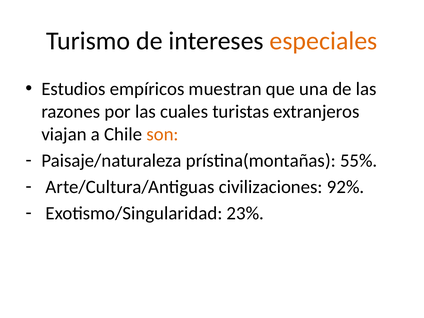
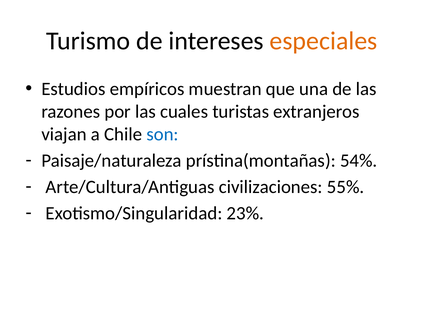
son colour: orange -> blue
55%: 55% -> 54%
92%: 92% -> 55%
